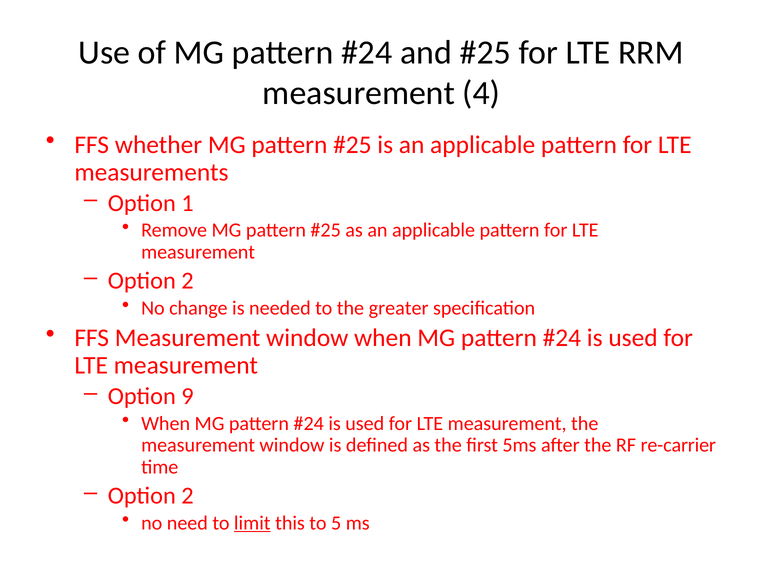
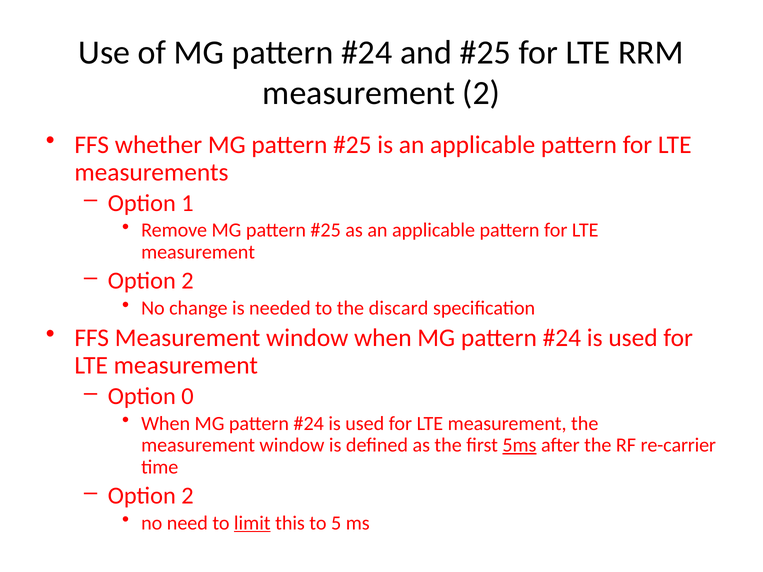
measurement 4: 4 -> 2
greater: greater -> discard
9: 9 -> 0
5ms underline: none -> present
